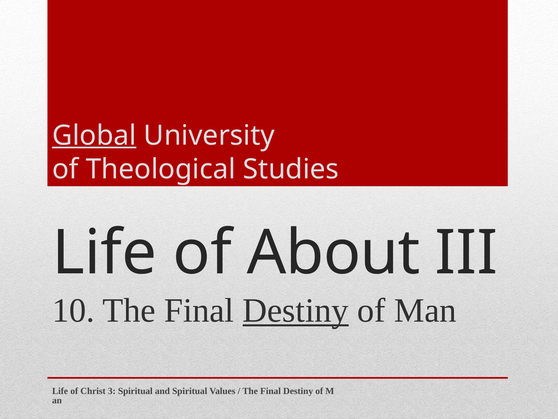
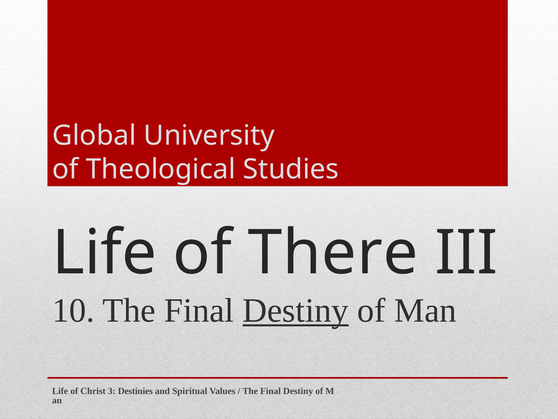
Global underline: present -> none
About: About -> There
3 Spiritual: Spiritual -> Destinies
